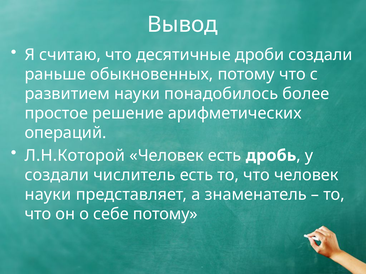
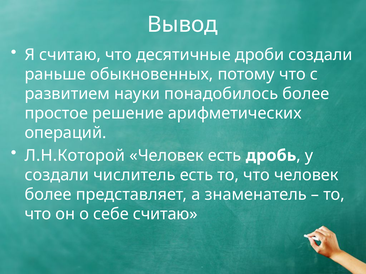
науки at (48, 195): науки -> более
себе потому: потому -> считаю
